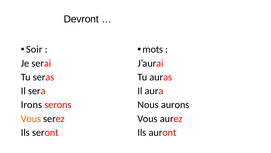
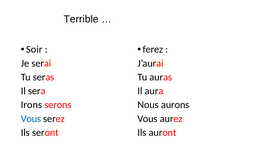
Devront: Devront -> Terrible
mots: mots -> ferez
Vous at (31, 118) colour: orange -> blue
